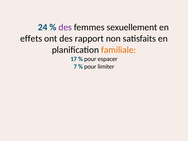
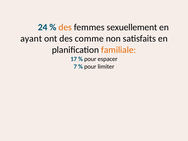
des at (65, 27) colour: purple -> orange
effets: effets -> ayant
rapport: rapport -> comme
